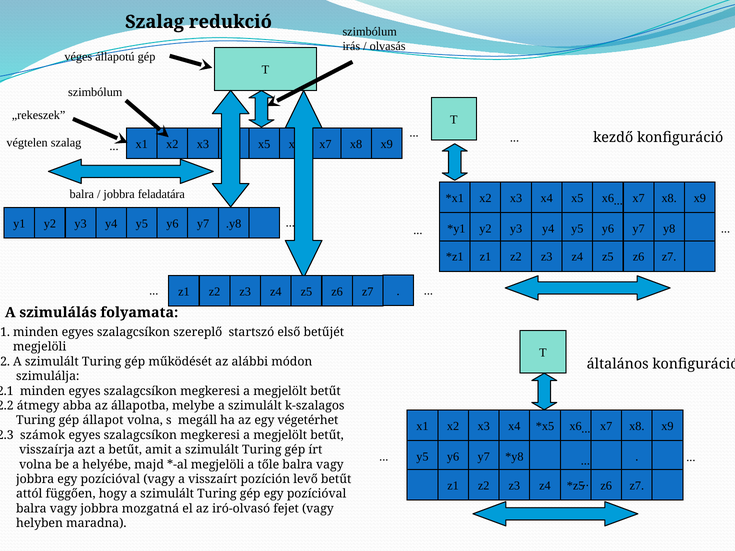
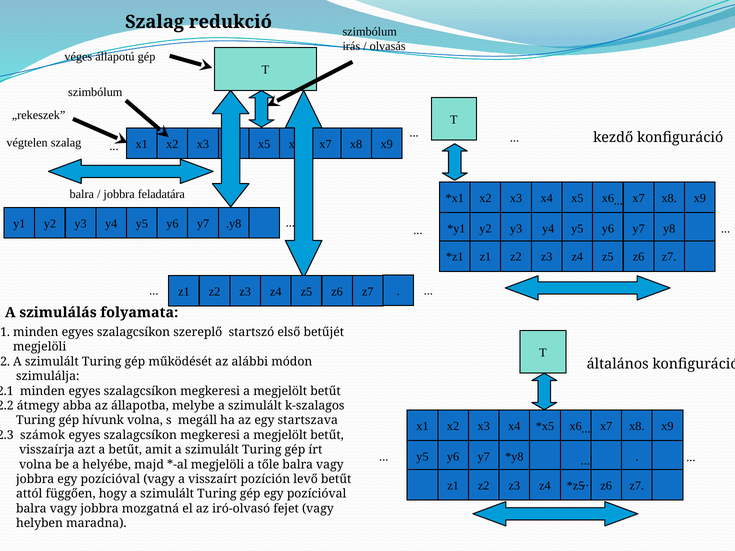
állapot: állapot -> hívunk
végetérhet: végetérhet -> startszava
